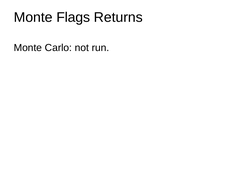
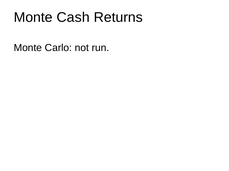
Flags: Flags -> Cash
